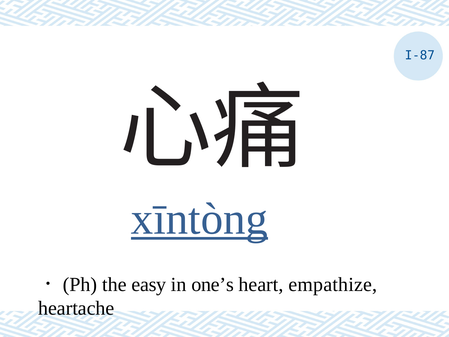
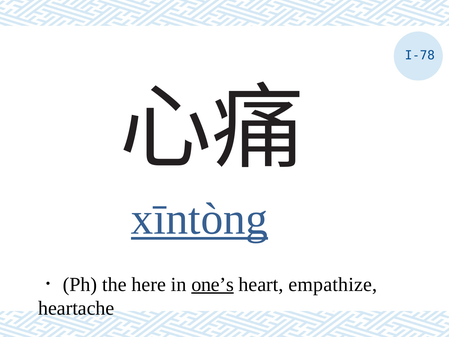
I-87: I-87 -> I-78
easy: easy -> here
one’s underline: none -> present
